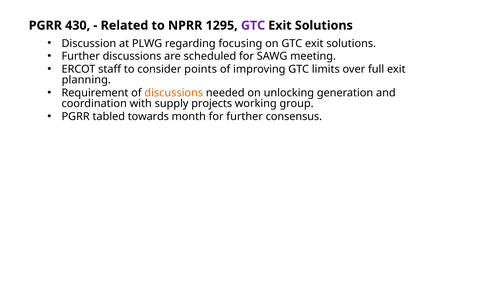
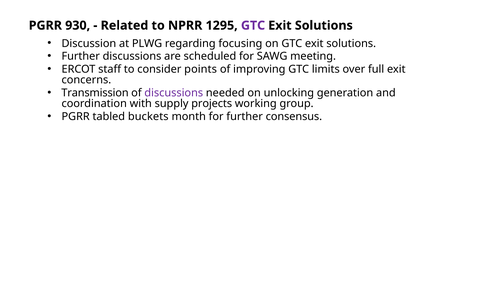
430: 430 -> 930
planning: planning -> concerns
Requirement: Requirement -> Transmission
discussions at (174, 93) colour: orange -> purple
towards: towards -> buckets
